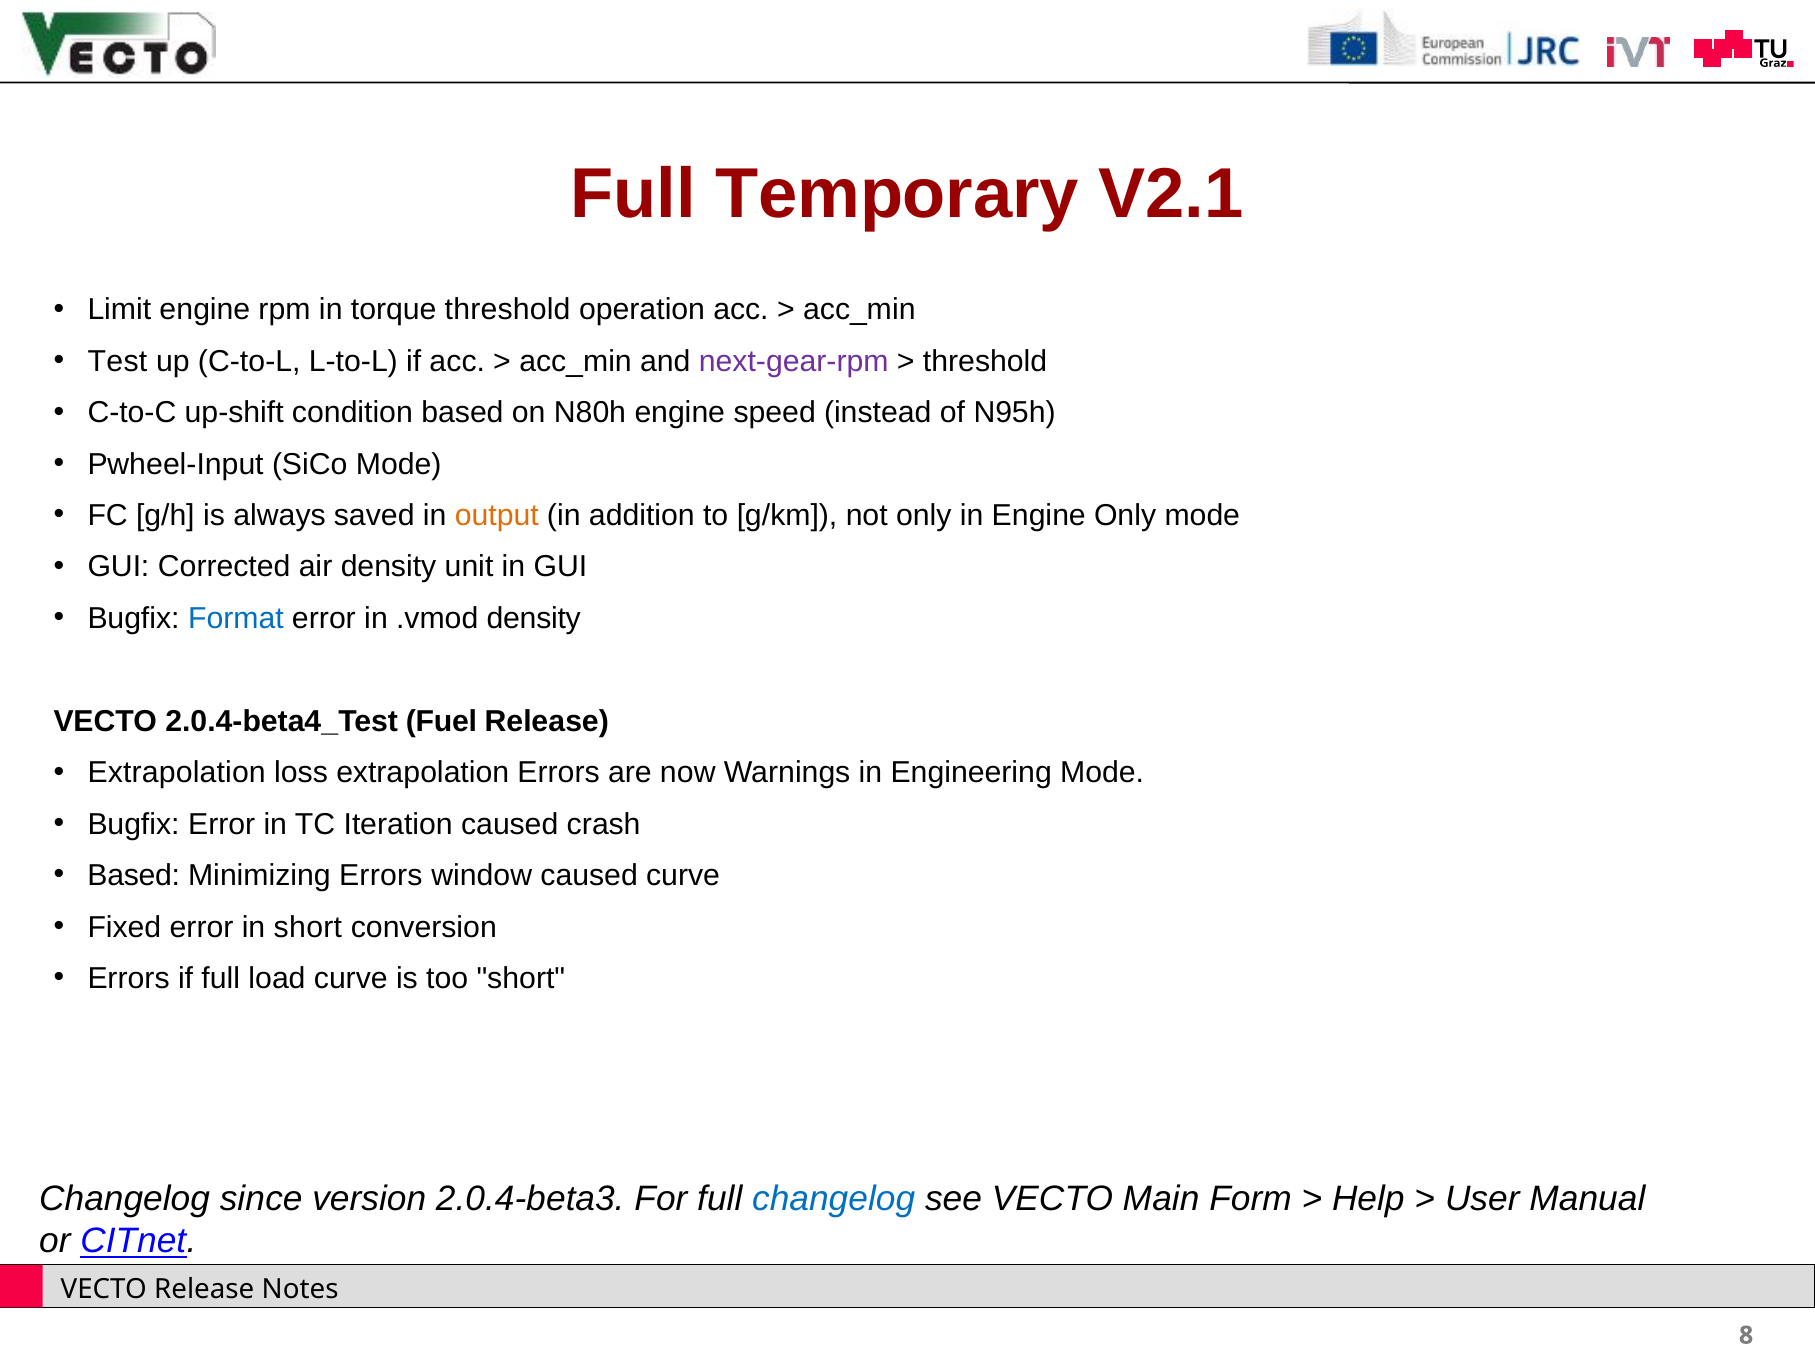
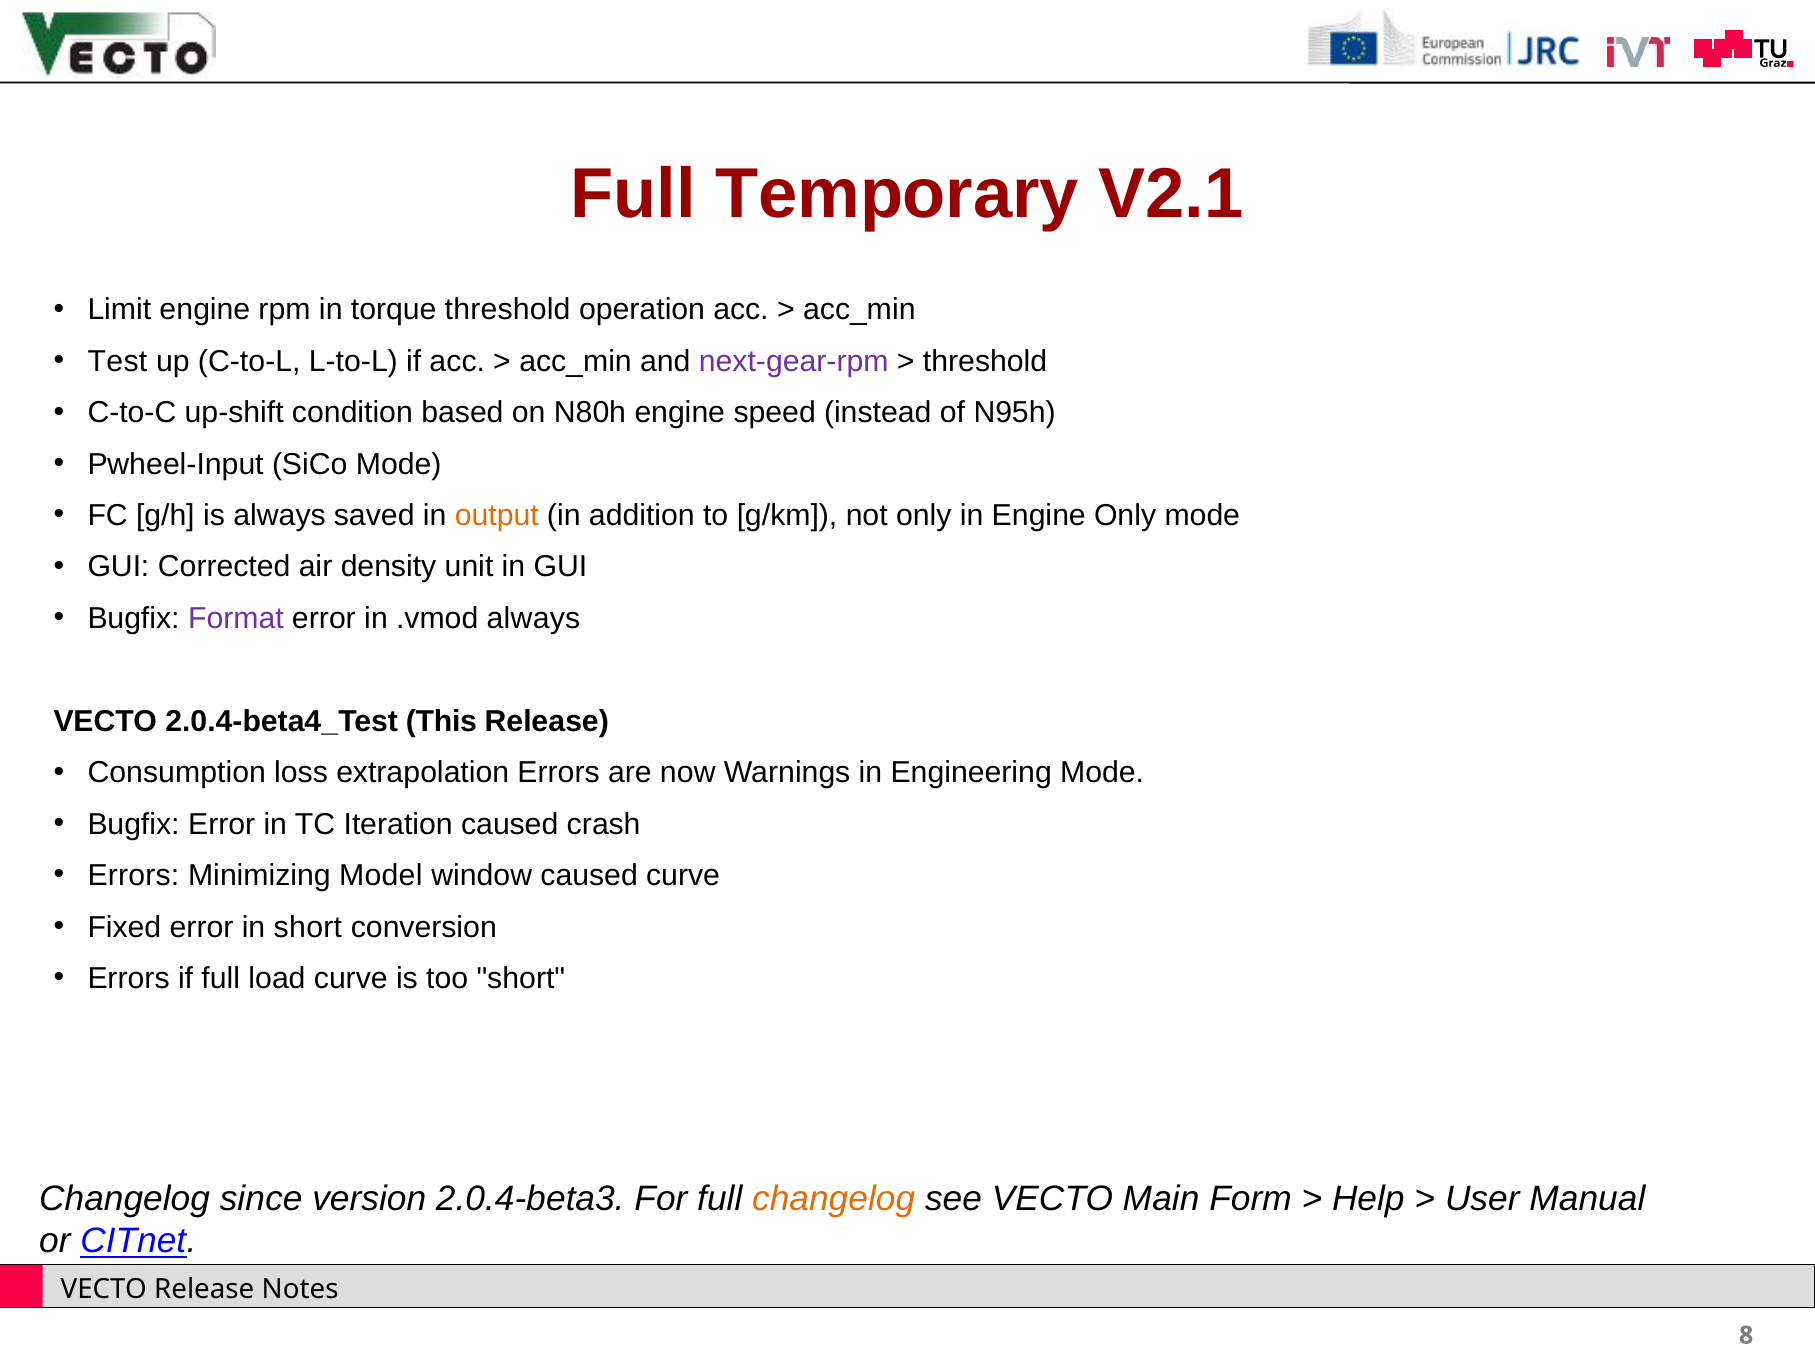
Format colour: blue -> purple
.vmod density: density -> always
Fuel: Fuel -> This
Extrapolation at (177, 773): Extrapolation -> Consumption
Based at (134, 876): Based -> Errors
Minimizing Errors: Errors -> Model
changelog at (834, 1199) colour: blue -> orange
